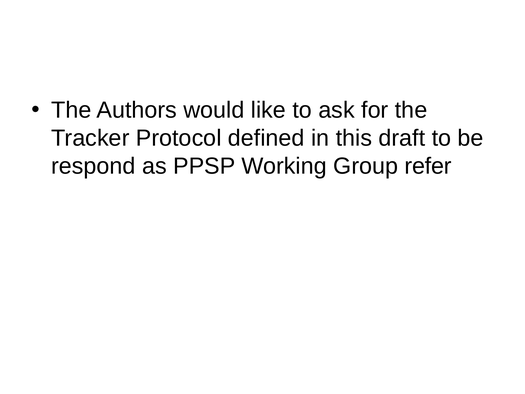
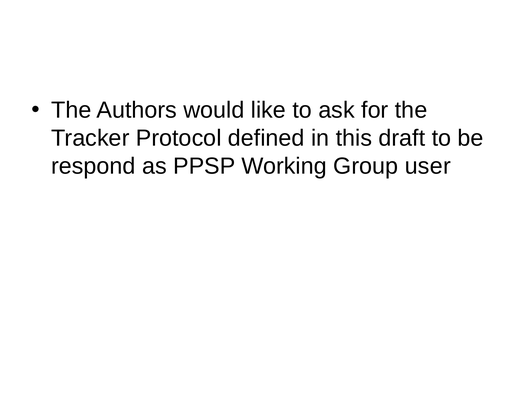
refer: refer -> user
